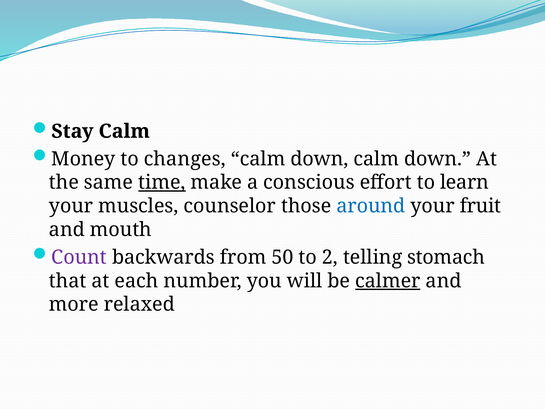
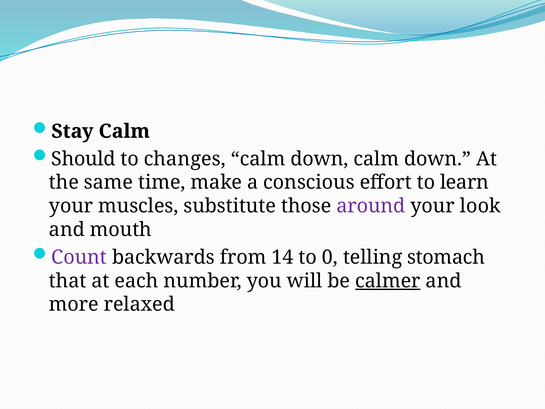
Money: Money -> Should
time underline: present -> none
counselor: counselor -> substitute
around colour: blue -> purple
fruit: fruit -> look
50: 50 -> 14
2: 2 -> 0
